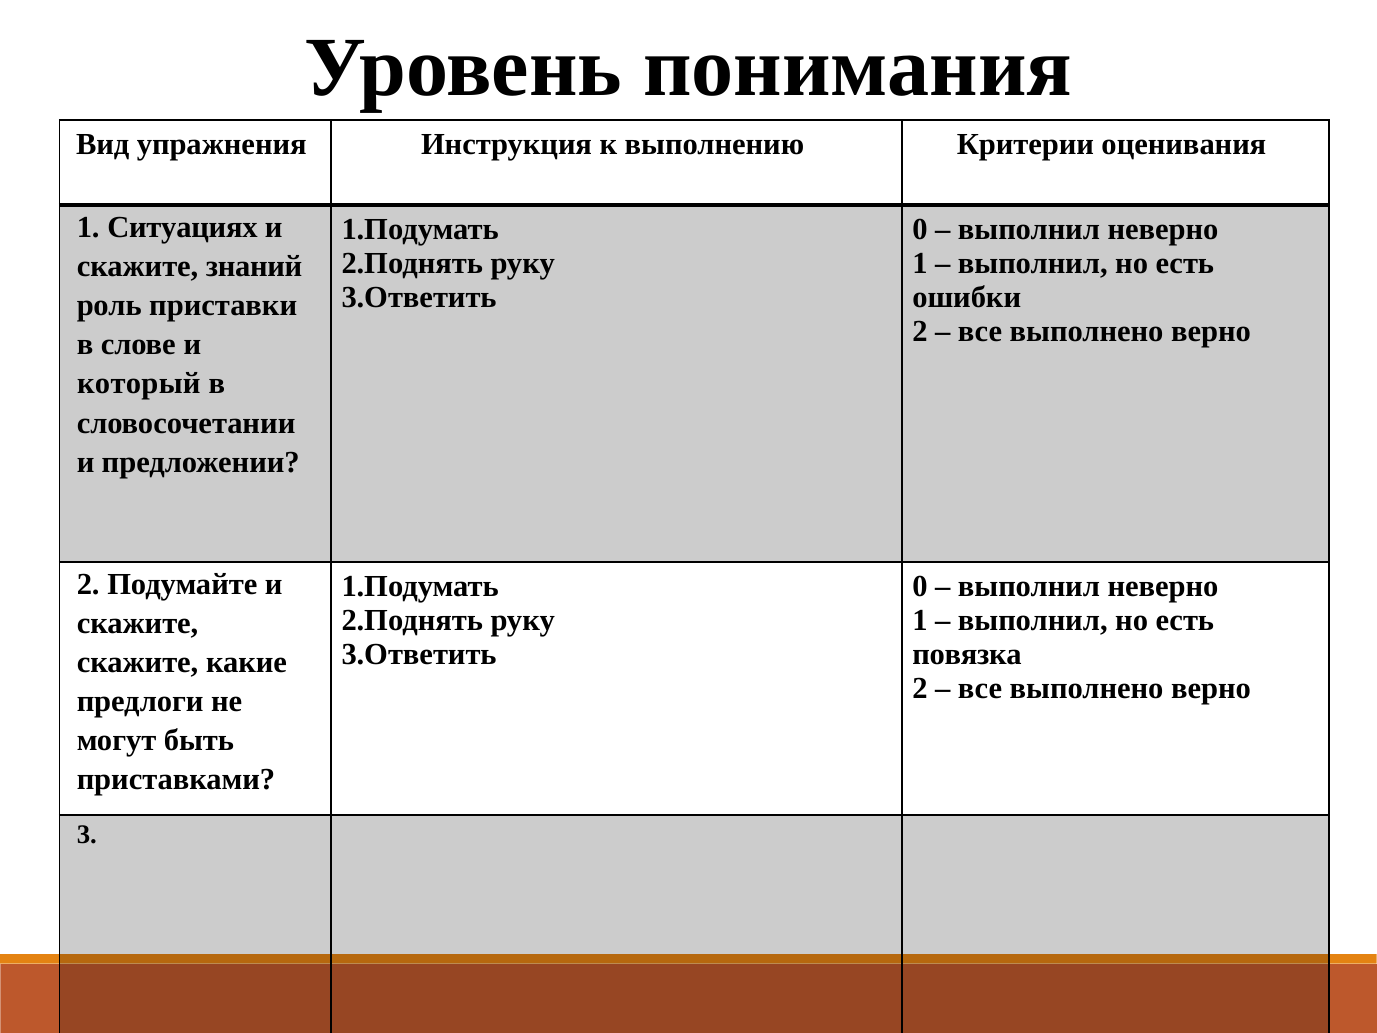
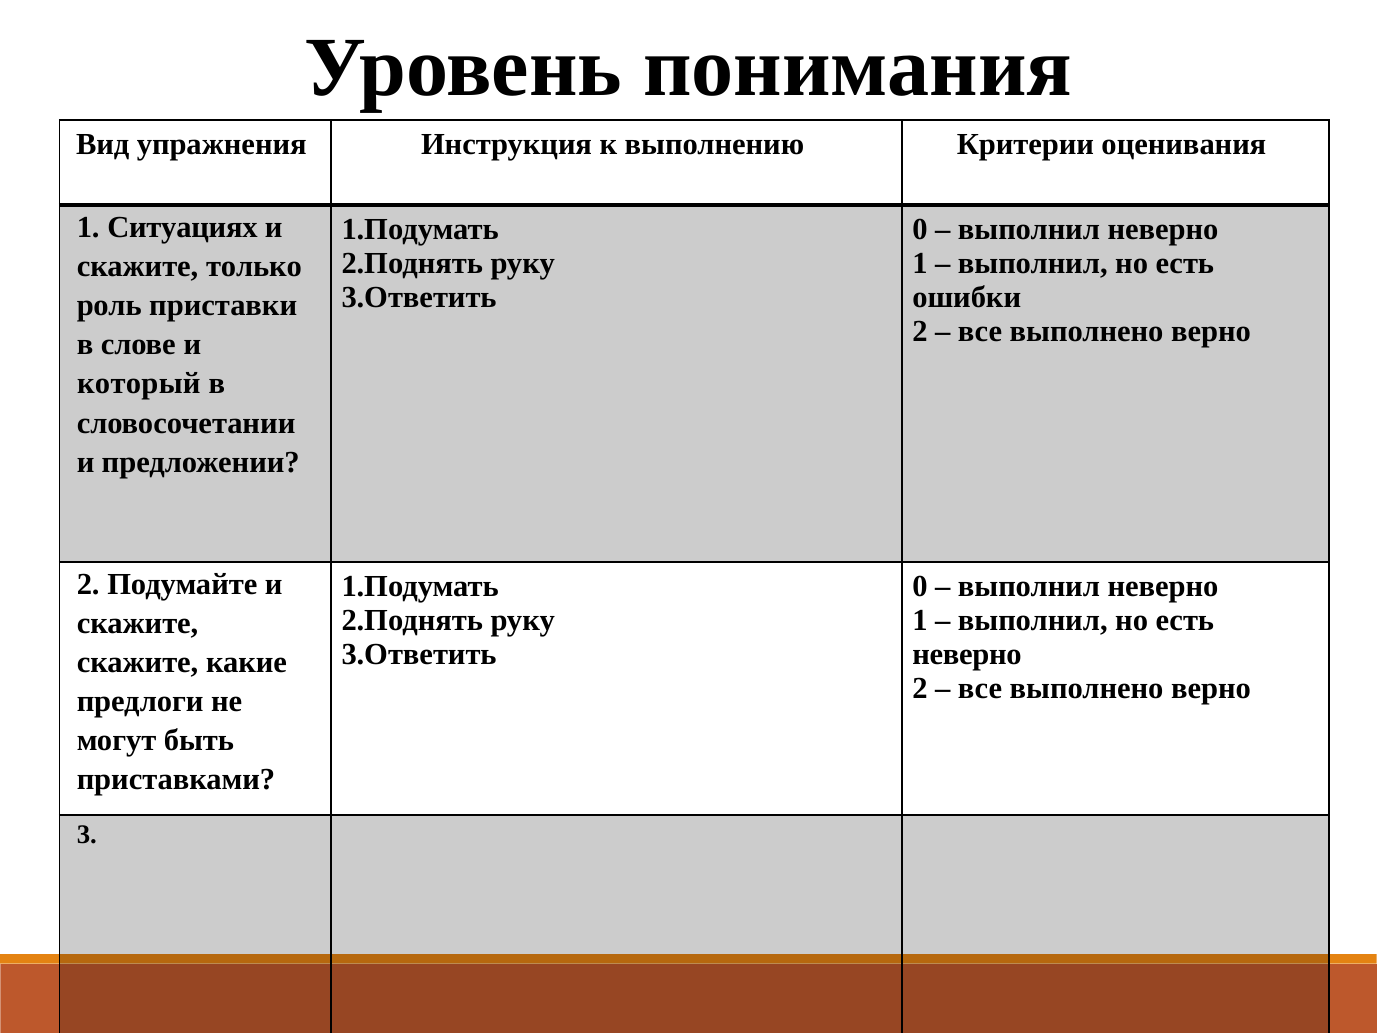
знаний: знаний -> только
повязка at (967, 654): повязка -> неверно
